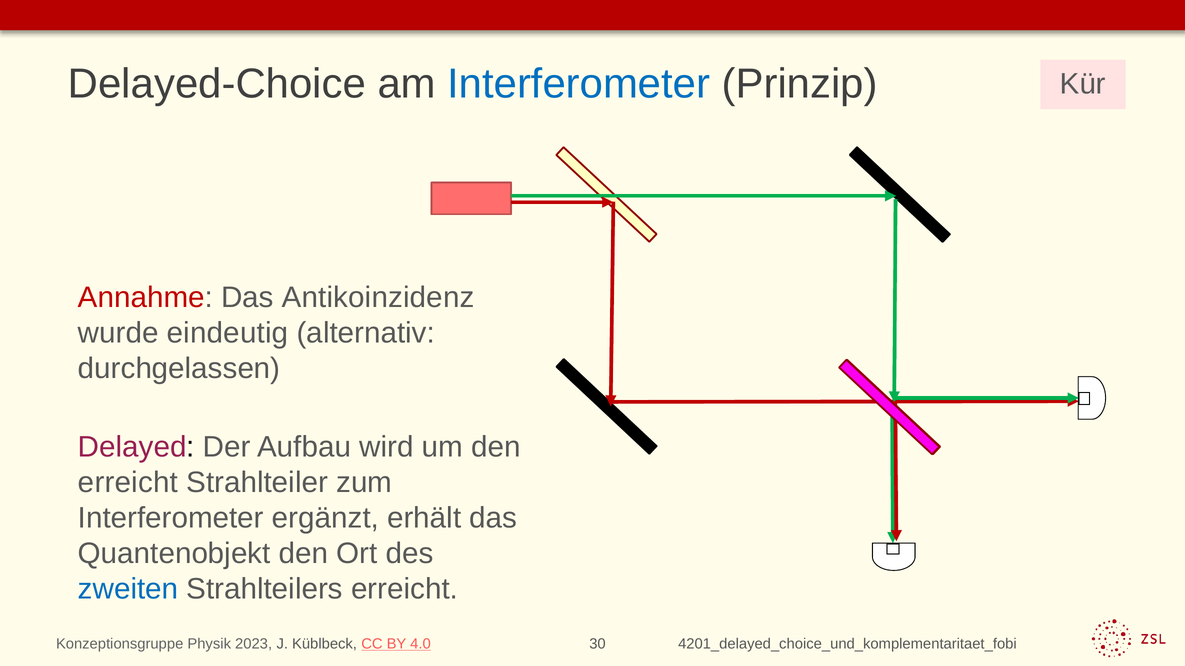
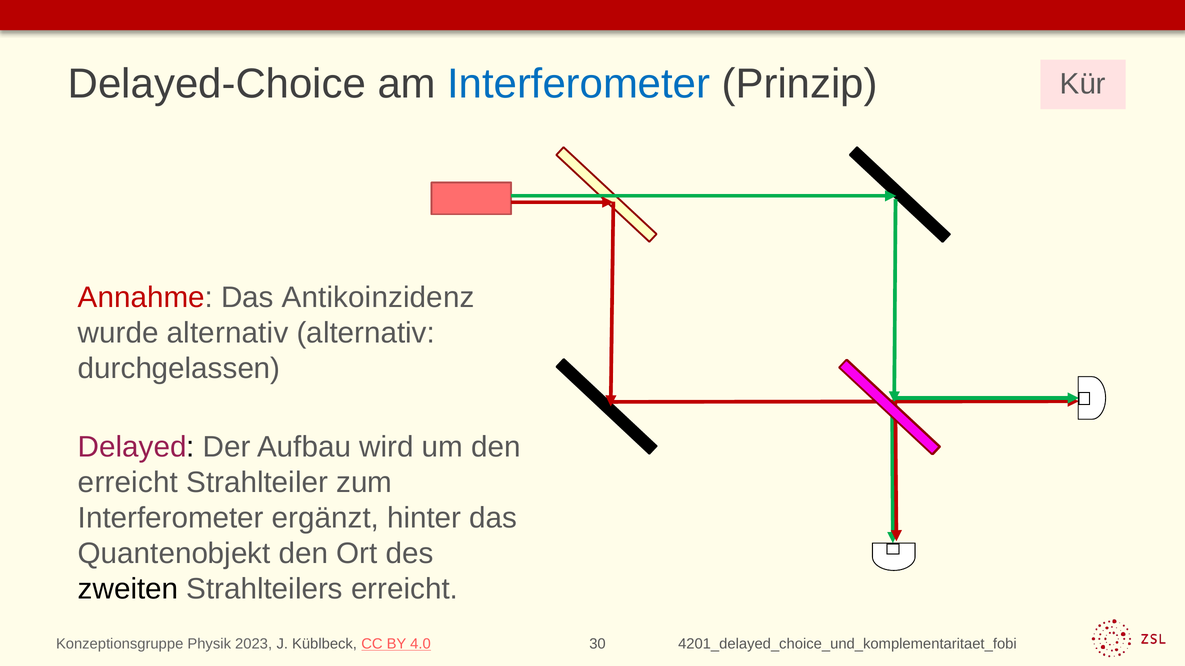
wurde eindeutig: eindeutig -> alternativ
erhält: erhält -> hinter
zweiten colour: blue -> black
